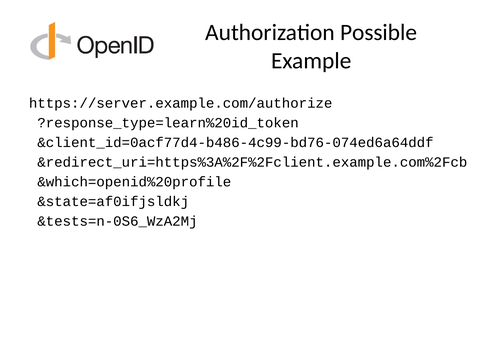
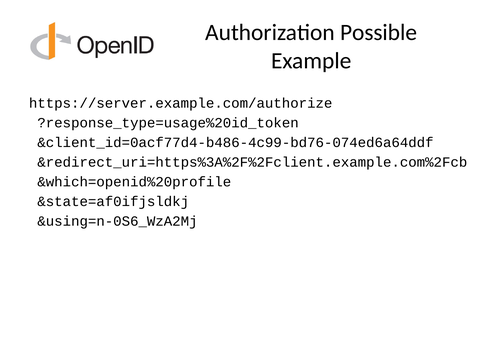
?response_type=learn%20id_token: ?response_type=learn%20id_token -> ?response_type=usage%20id_token
&tests=n-0S6_WzA2Mj: &tests=n-0S6_WzA2Mj -> &using=n-0S6_WzA2Mj
